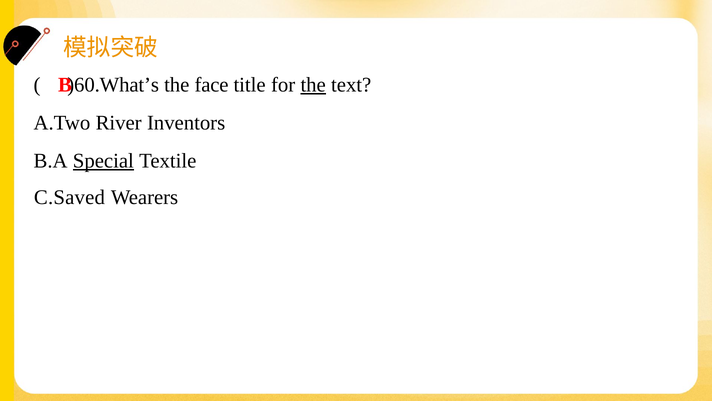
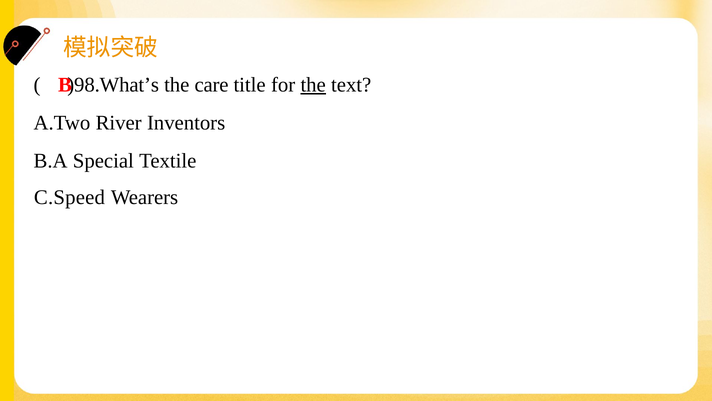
)60.What’s: )60.What’s -> )98.What’s
face: face -> care
Special underline: present -> none
C.Saved: C.Saved -> C.Speed
